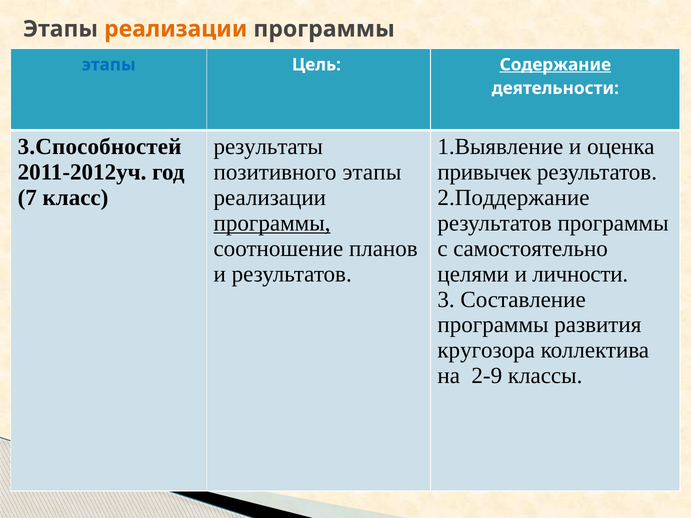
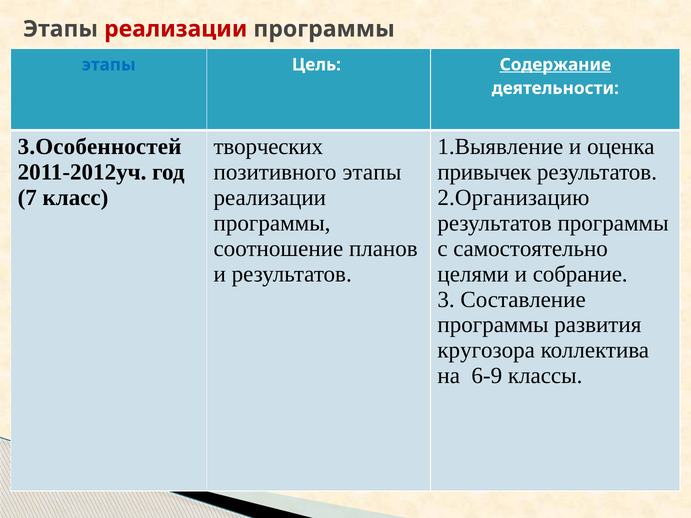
реализации at (176, 29) colour: orange -> red
3.Способностей: 3.Способностей -> 3.Особенностей
результаты: результаты -> творческих
2.Поддержание: 2.Поддержание -> 2.Организацию
программы at (272, 223) underline: present -> none
личности: личности -> собрание
2-9: 2-9 -> 6-9
